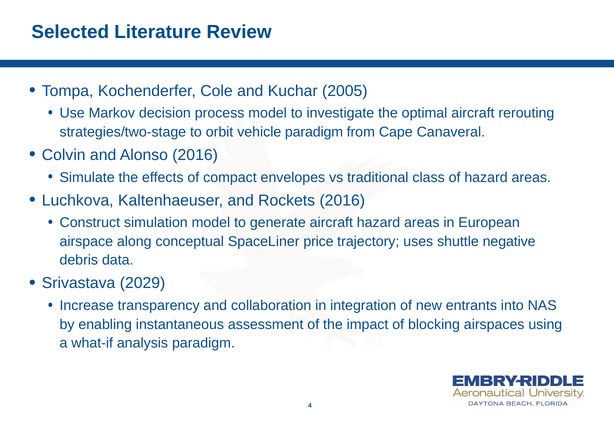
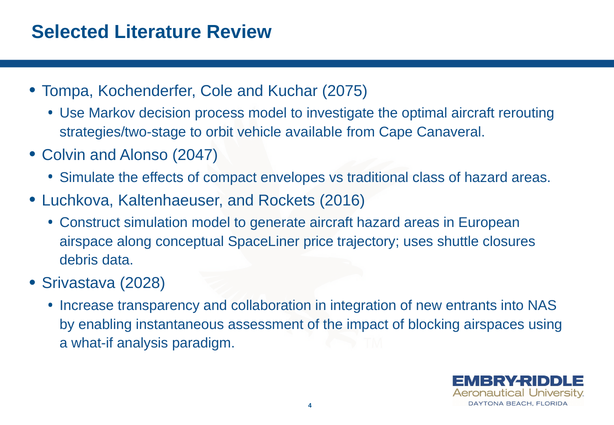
2005: 2005 -> 2075
vehicle paradigm: paradigm -> available
Alonso 2016: 2016 -> 2047
negative: negative -> closures
2029: 2029 -> 2028
